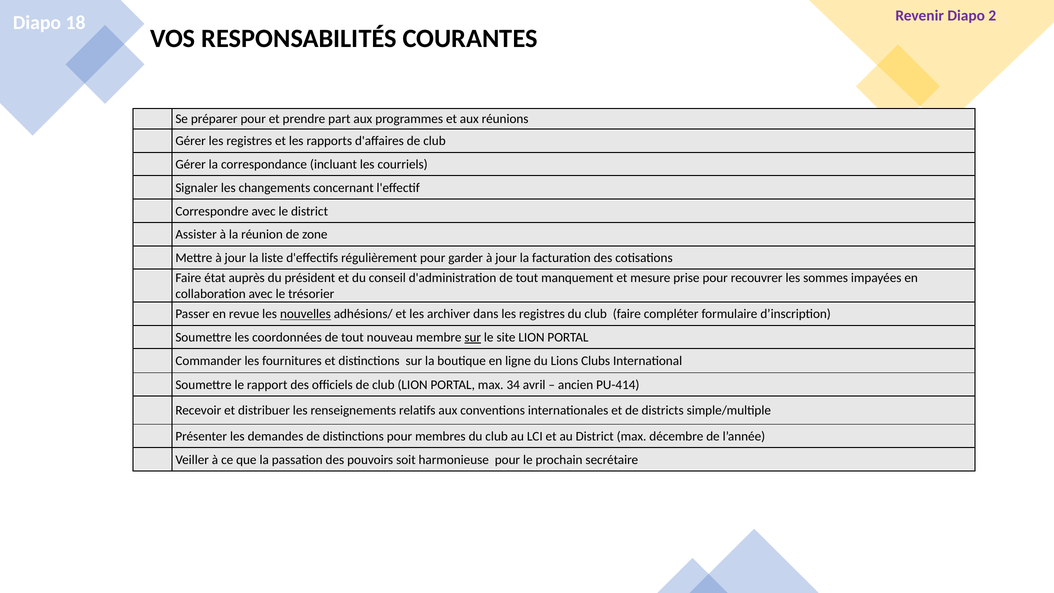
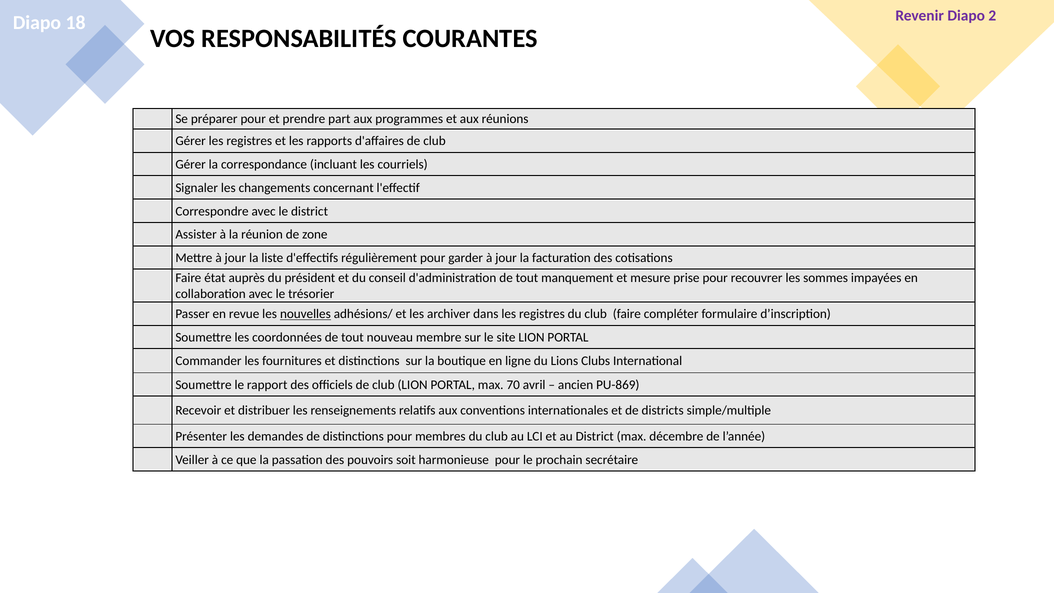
sur at (473, 337) underline: present -> none
34: 34 -> 70
PU-414: PU-414 -> PU-869
